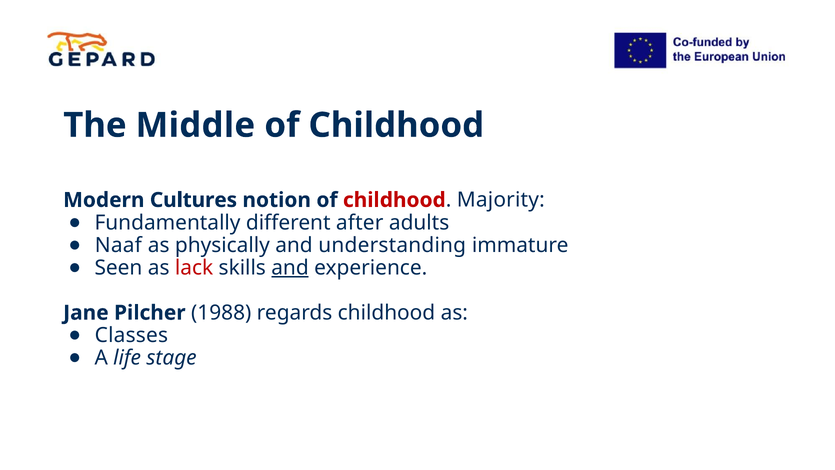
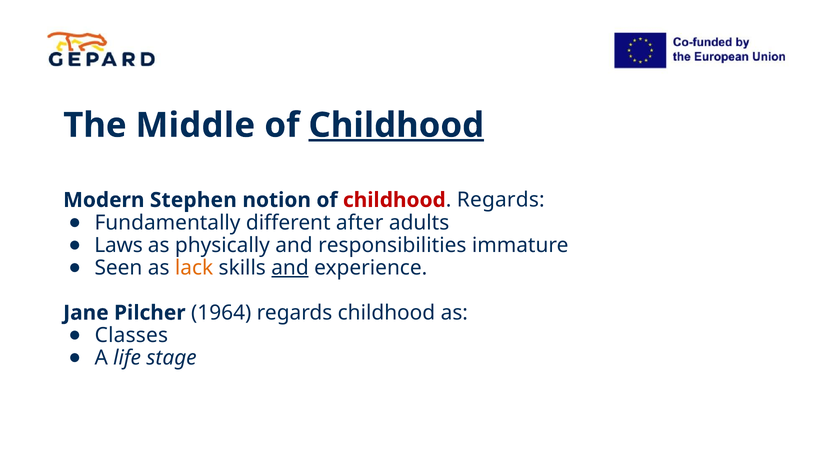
Childhood at (396, 125) underline: none -> present
Cultures: Cultures -> Stephen
Majority at (501, 200): Majority -> Regards
Naaf: Naaf -> Laws
understanding: understanding -> responsibilities
lack colour: red -> orange
1988: 1988 -> 1964
